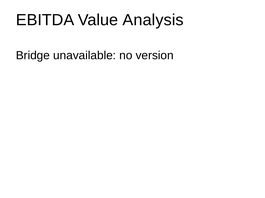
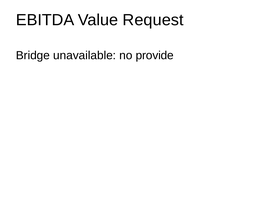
Analysis: Analysis -> Request
version: version -> provide
